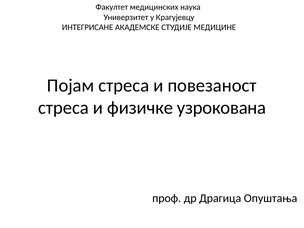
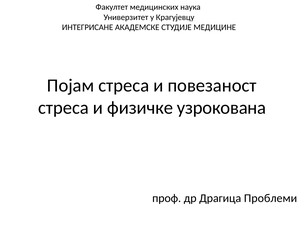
Опуштања: Опуштања -> Проблеми
